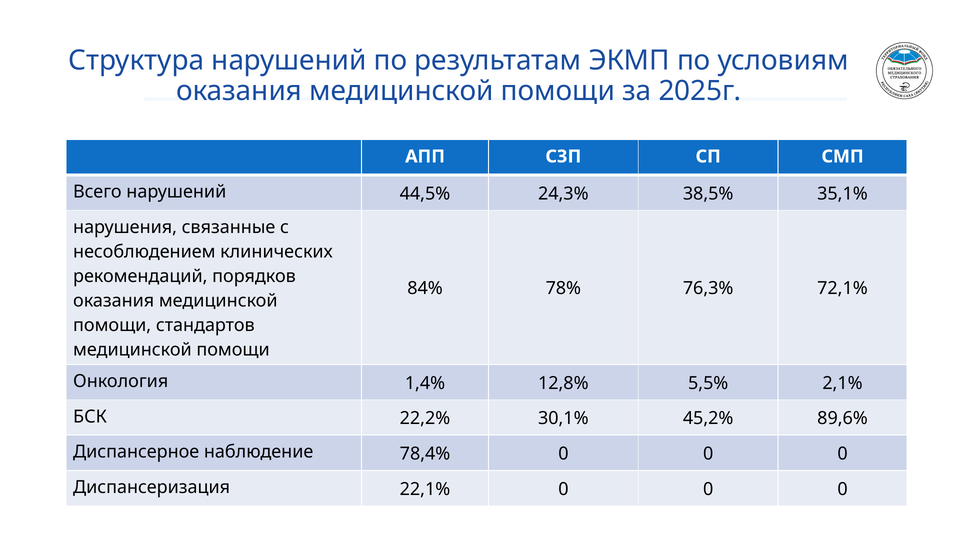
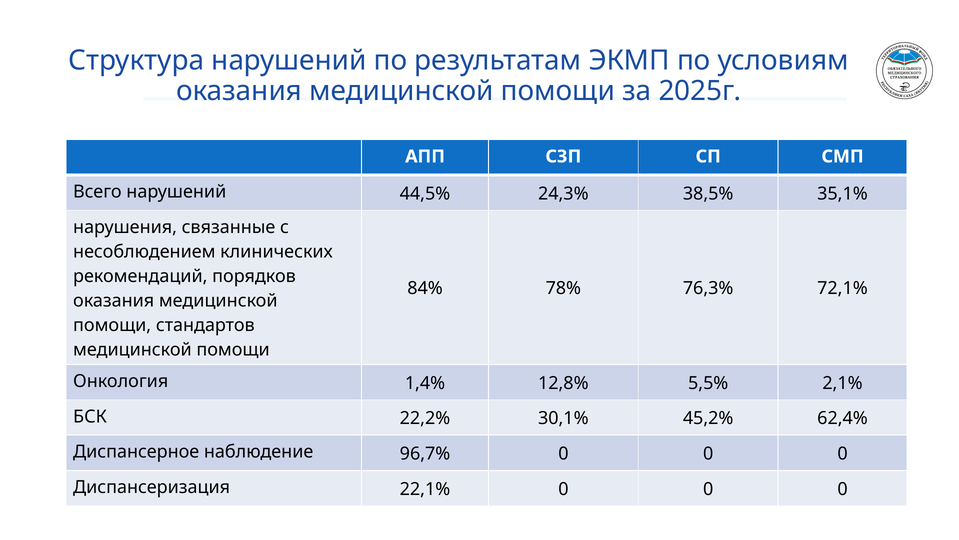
89,6%: 89,6% -> 62,4%
78,4%: 78,4% -> 96,7%
